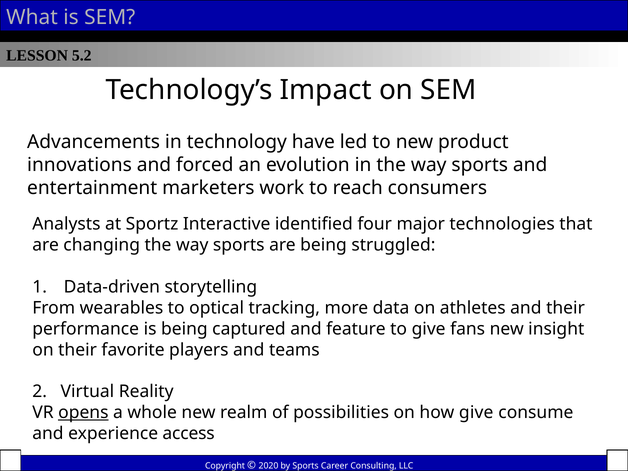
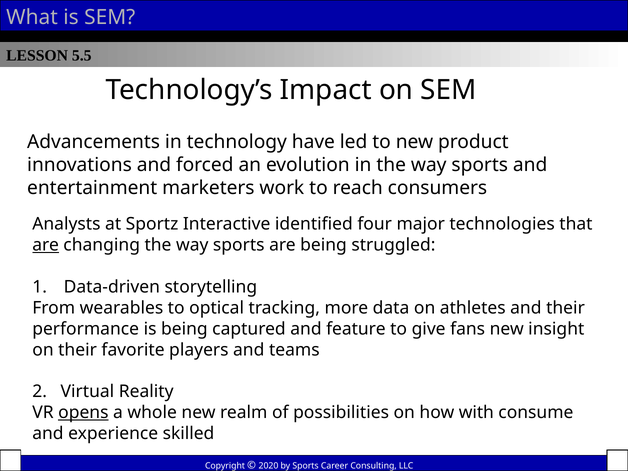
5.2: 5.2 -> 5.5
are at (46, 245) underline: none -> present
how give: give -> with
access: access -> skilled
